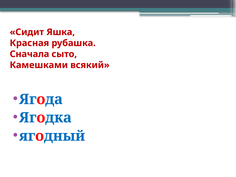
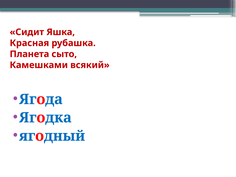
Сначала: Сначала -> Планета
